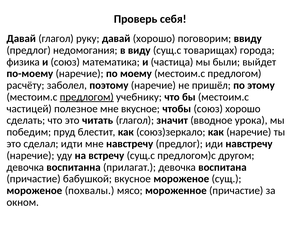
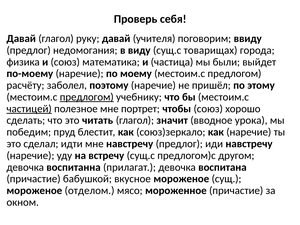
давай хорошо: хорошо -> учителя
частицей underline: none -> present
мне вкусное: вкусное -> портрет
похвалы: похвалы -> отделом
